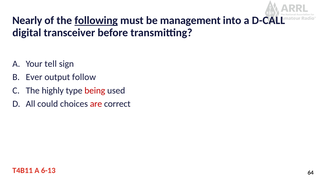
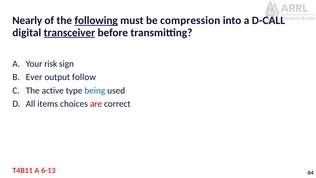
management: management -> compression
transceiver underline: none -> present
tell: tell -> risk
highly: highly -> active
being colour: red -> blue
could: could -> items
